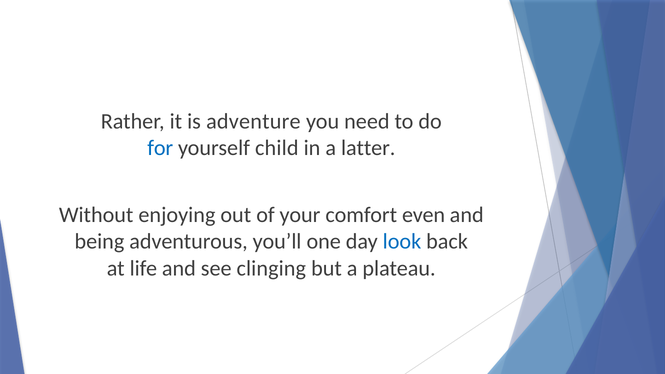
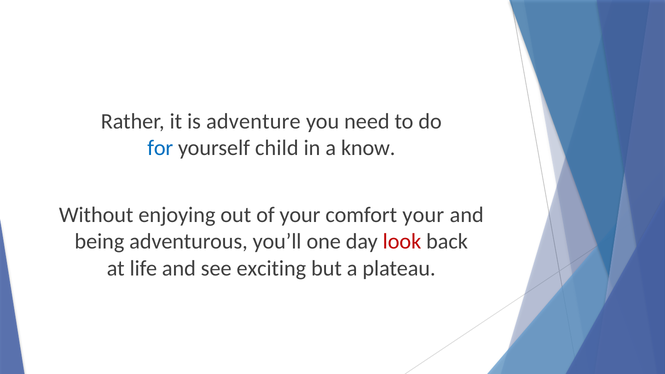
latter: latter -> know
comfort even: even -> your
look colour: blue -> red
clinging: clinging -> exciting
